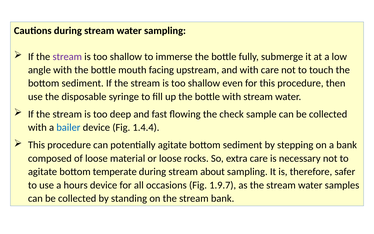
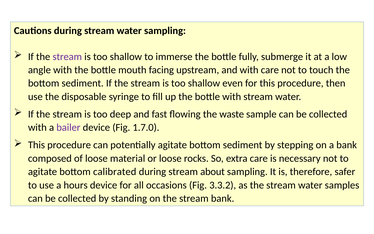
check: check -> waste
bailer colour: blue -> purple
1.4.4: 1.4.4 -> 1.7.0
temperate: temperate -> calibrated
1.9.7: 1.9.7 -> 3.3.2
